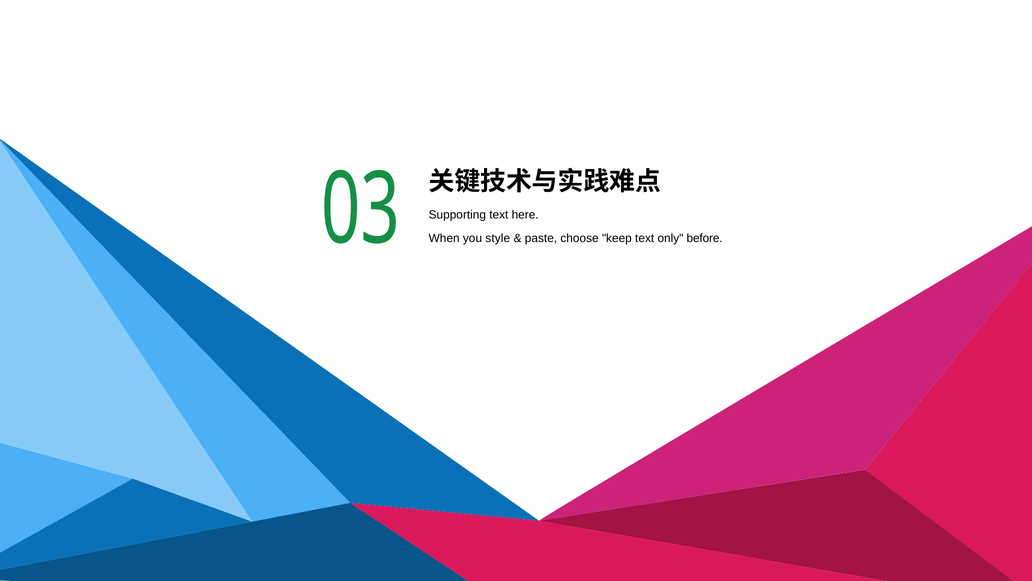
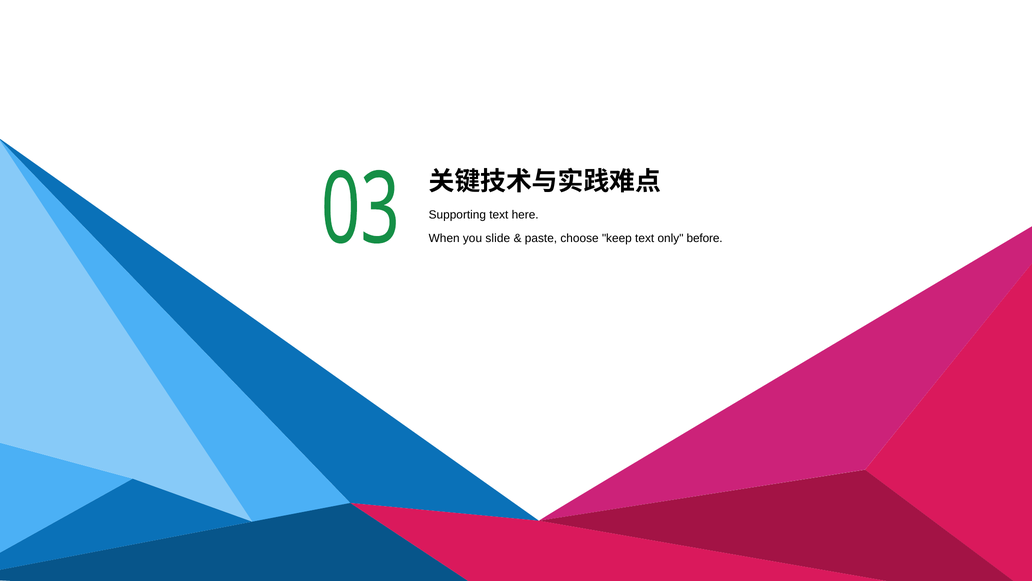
style: style -> slide
